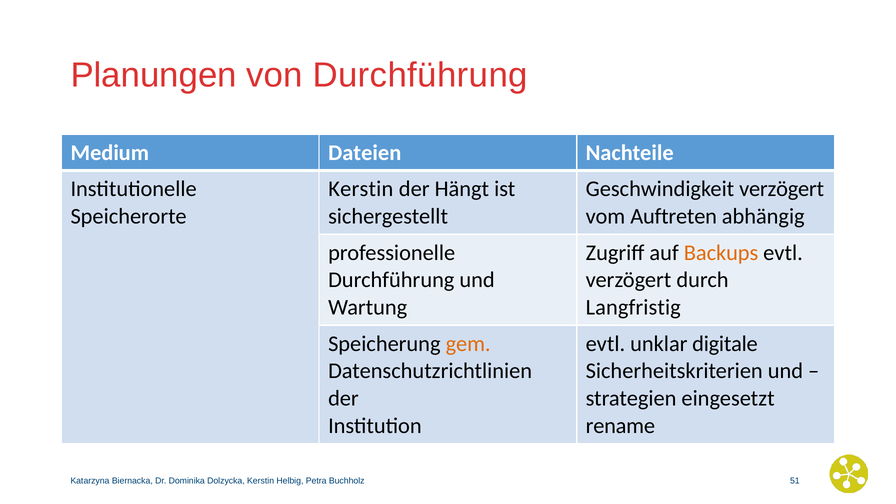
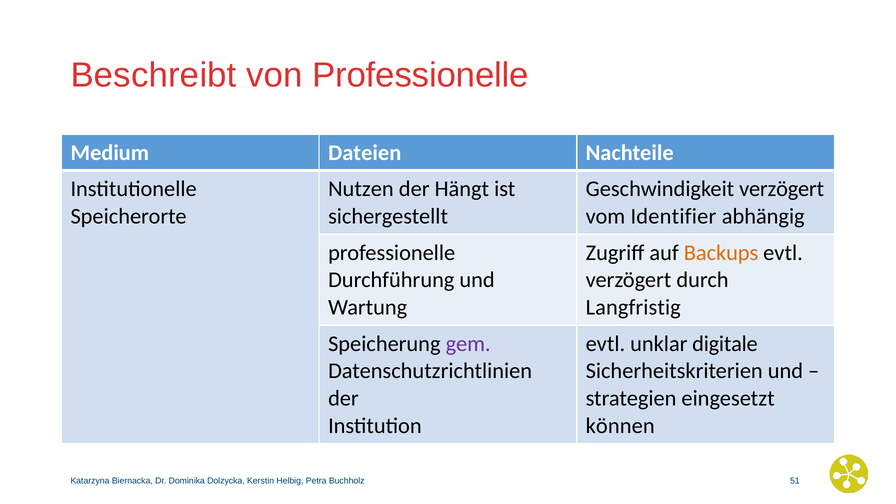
Planungen: Planungen -> Beschreibt
von Durchführung: Durchführung -> Professionelle
Kerstin at (361, 189): Kerstin -> Nutzen
Auftreten: Auftreten -> Identifier
gem colour: orange -> purple
rename: rename -> können
